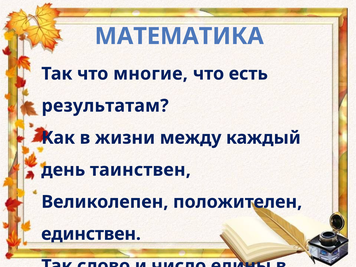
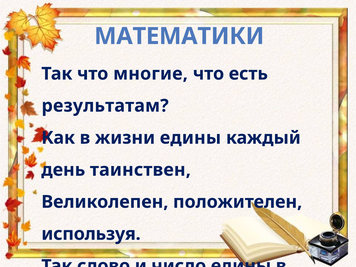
МАТЕМАТИКА: МАТЕМАТИКА -> МАТЕМАТИКИ
жизни между: между -> едины
единствен: единствен -> используя
